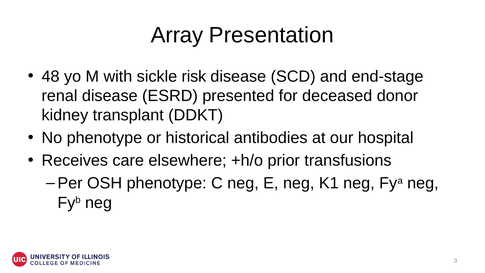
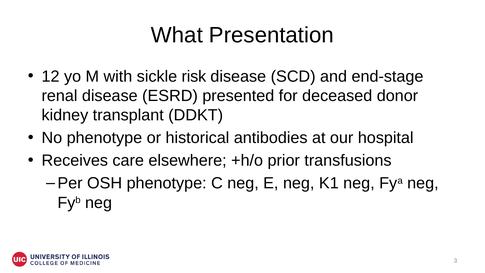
Array: Array -> What
48: 48 -> 12
